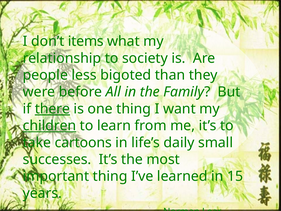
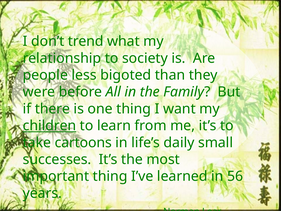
items: items -> trend
there underline: present -> none
15: 15 -> 56
